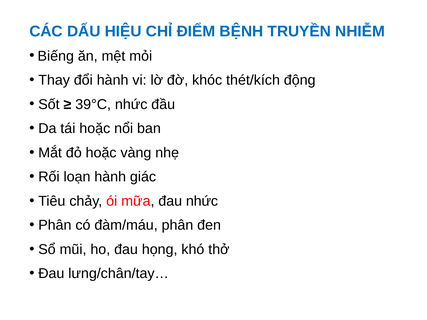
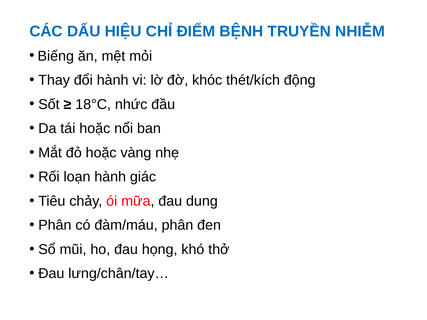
39°C: 39°C -> 18°C
đau nhức: nhức -> dung
